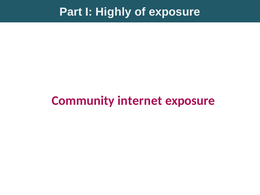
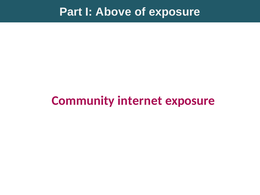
Highly: Highly -> Above
